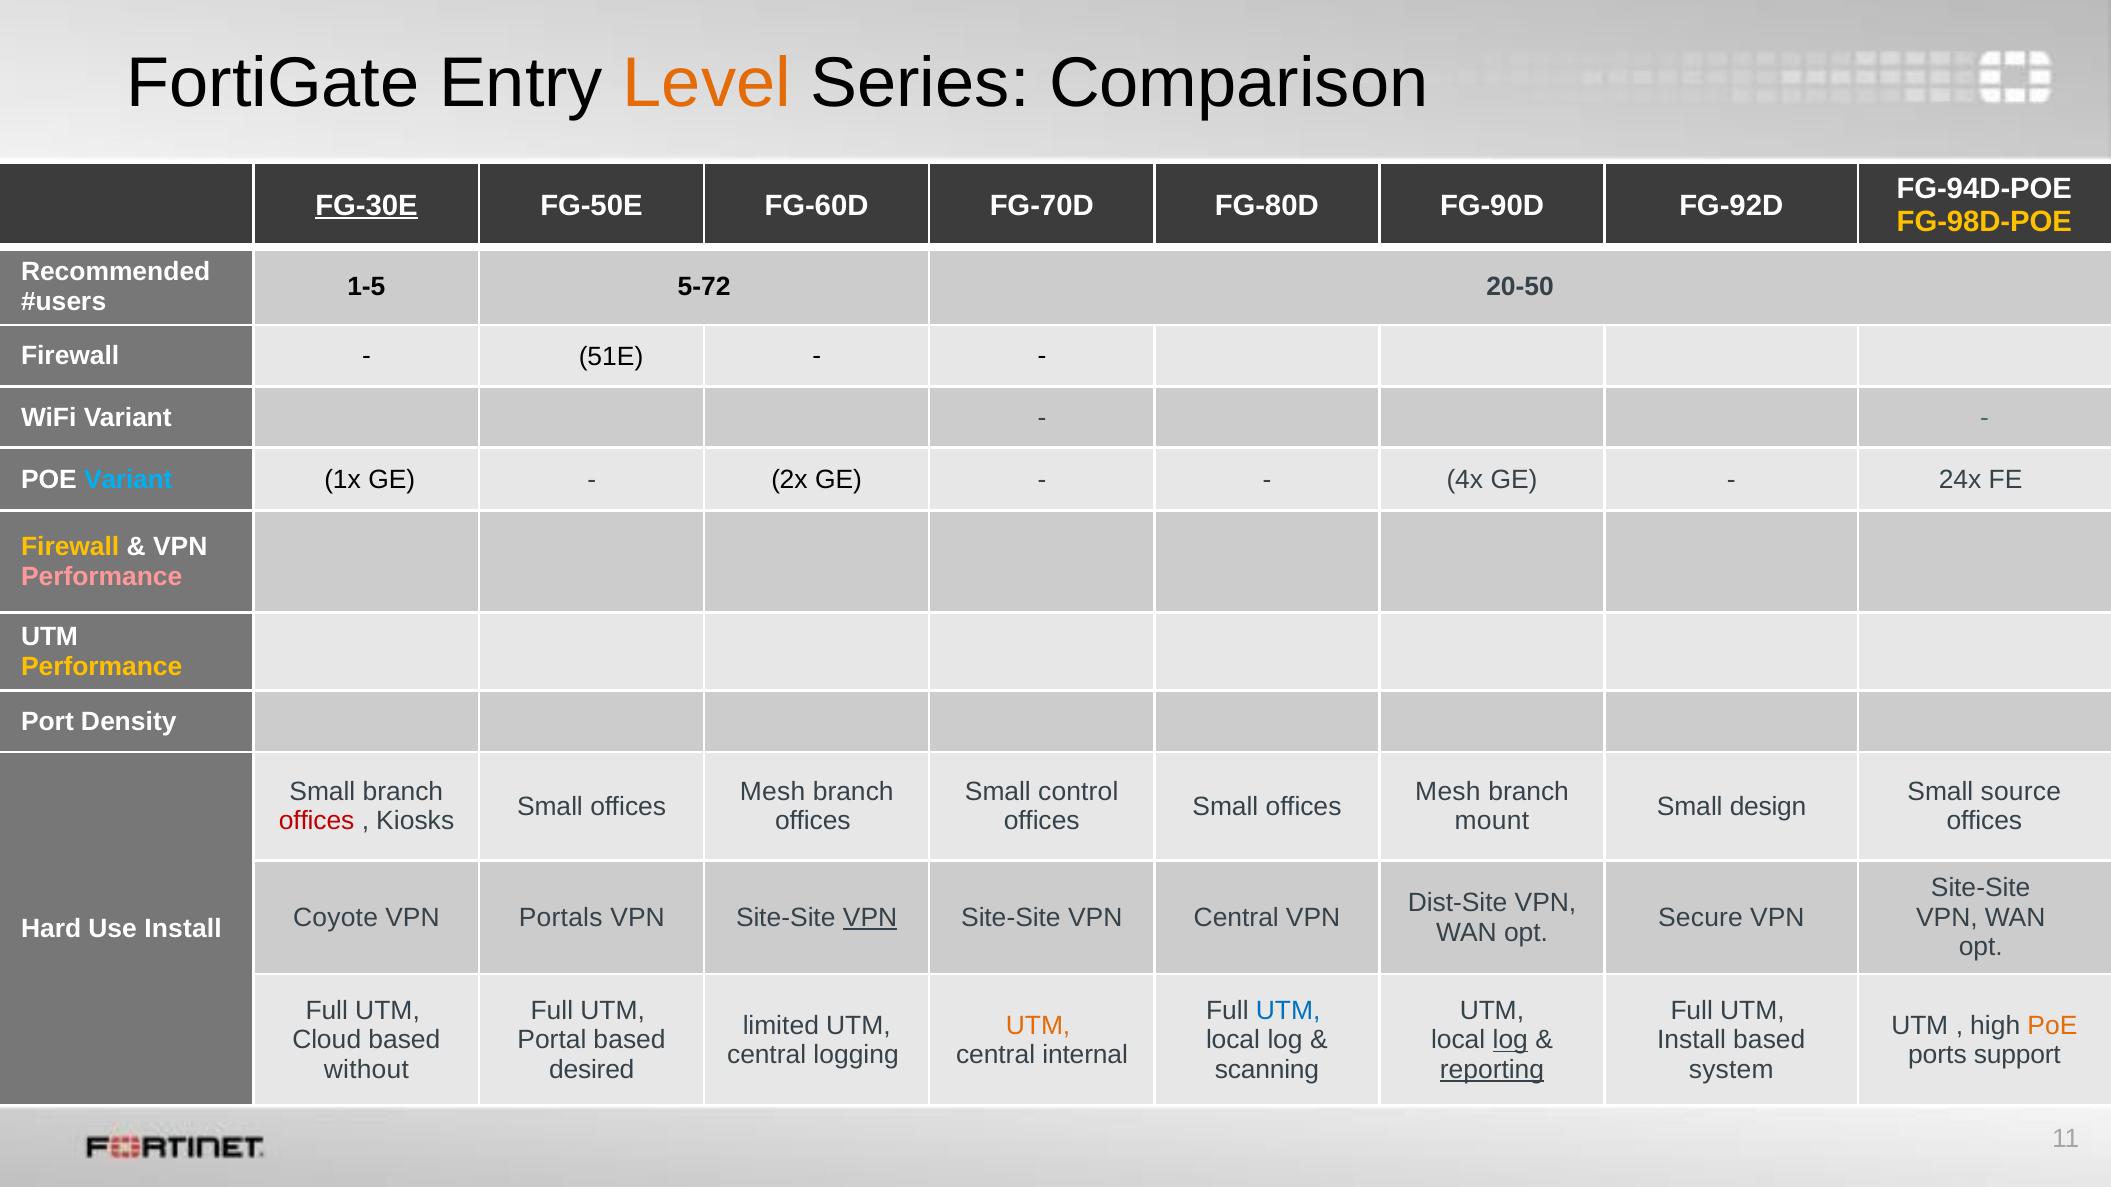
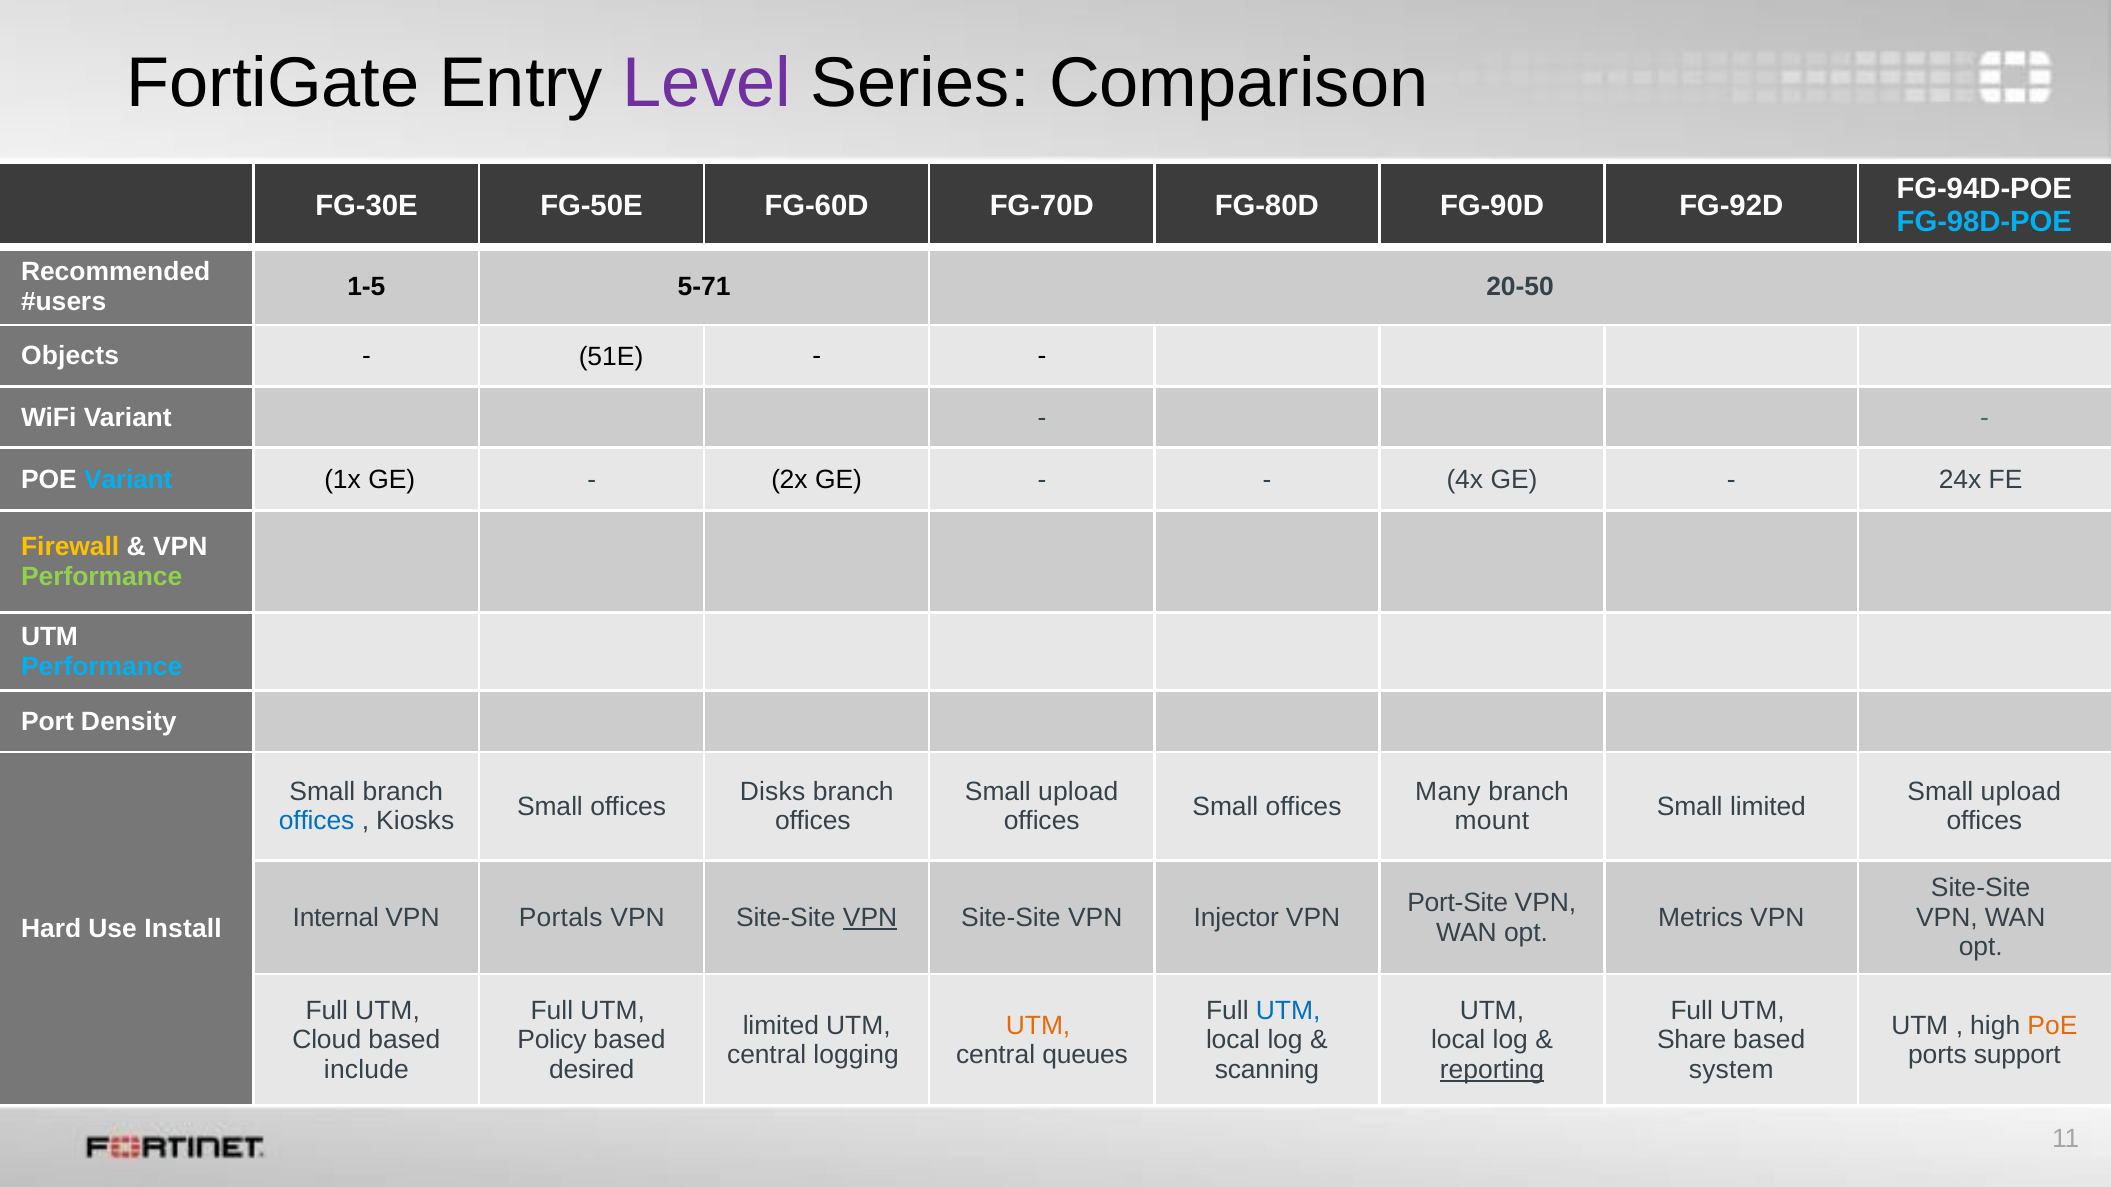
Level colour: orange -> purple
FG-30E underline: present -> none
FG-98D-POE colour: yellow -> light blue
5-72: 5-72 -> 5-71
Firewall at (70, 356): Firewall -> Objects
Performance at (102, 577) colour: pink -> light green
Performance at (102, 667) colour: yellow -> light blue
Mesh at (773, 792): Mesh -> Disks
control at (1078, 792): control -> upload
Mesh at (1448, 792): Mesh -> Many
source at (2021, 792): source -> upload
Small design: design -> limited
offices at (317, 822) colour: red -> blue
Dist-Site: Dist-Site -> Port-Site
Coyote: Coyote -> Internal
VPN Central: Central -> Injector
Secure: Secure -> Metrics
Portal: Portal -> Policy
log at (1510, 1041) underline: present -> none
Install at (1692, 1041): Install -> Share
internal: internal -> queues
without: without -> include
